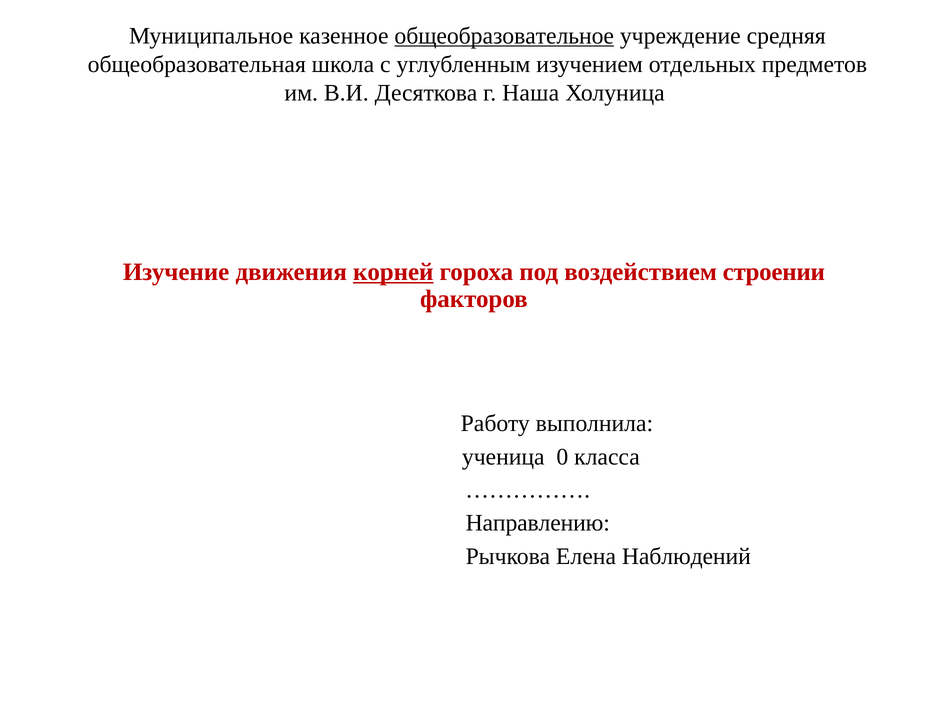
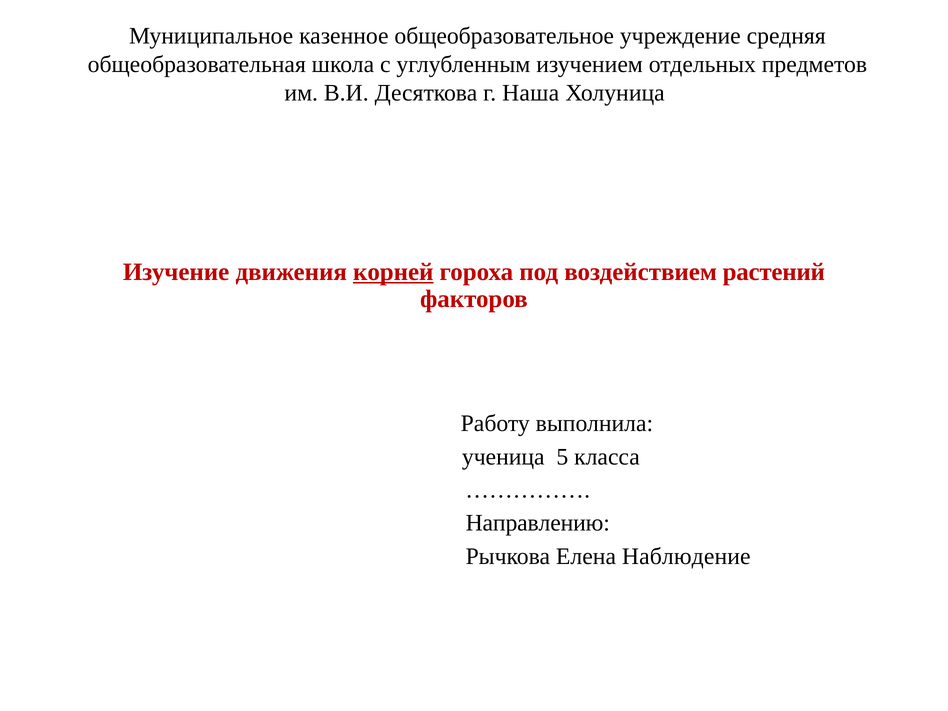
общеобразовательное underline: present -> none
строении: строении -> растений
0: 0 -> 5
Наблюдений: Наблюдений -> Наблюдение
